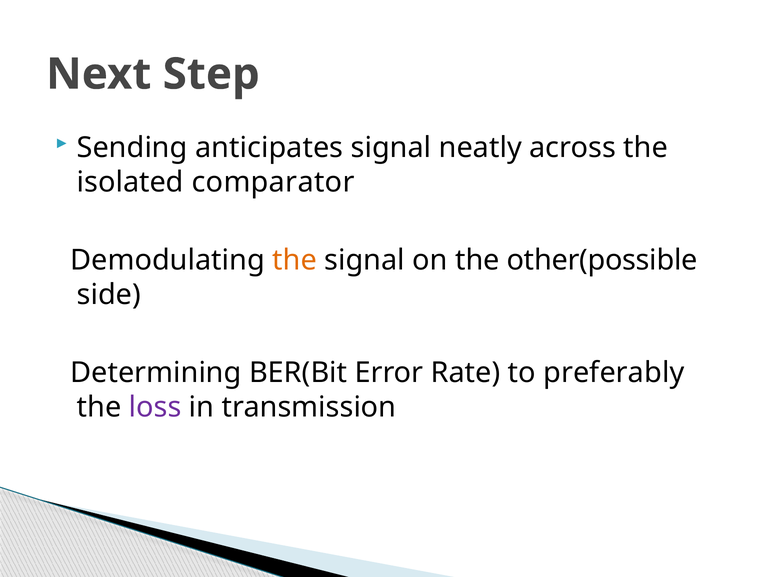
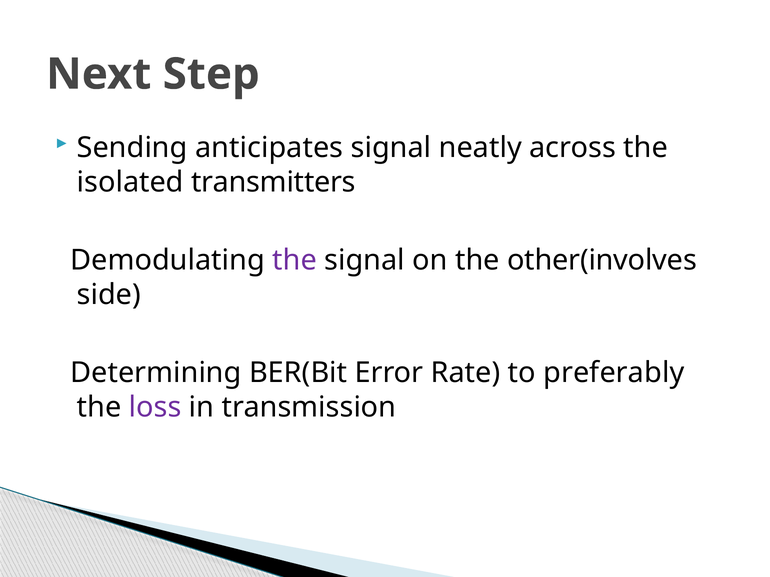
comparator: comparator -> transmitters
the at (295, 260) colour: orange -> purple
other(possible: other(possible -> other(involves
